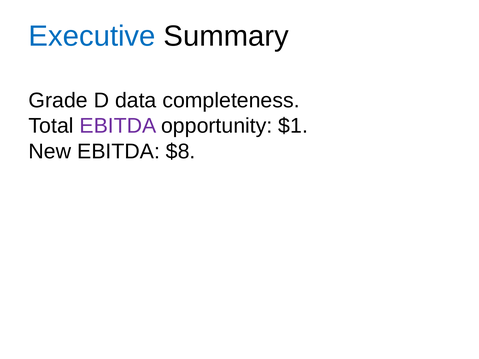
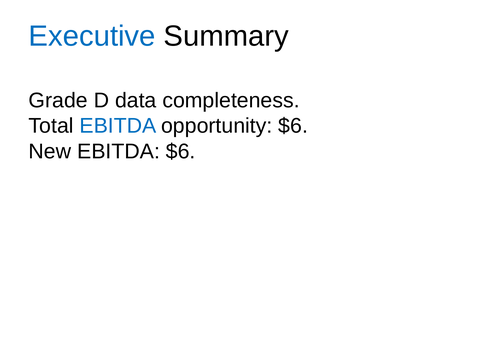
EBITDA at (118, 126) colour: purple -> blue
opportunity $1: $1 -> $6
EBITDA $8: $8 -> $6
